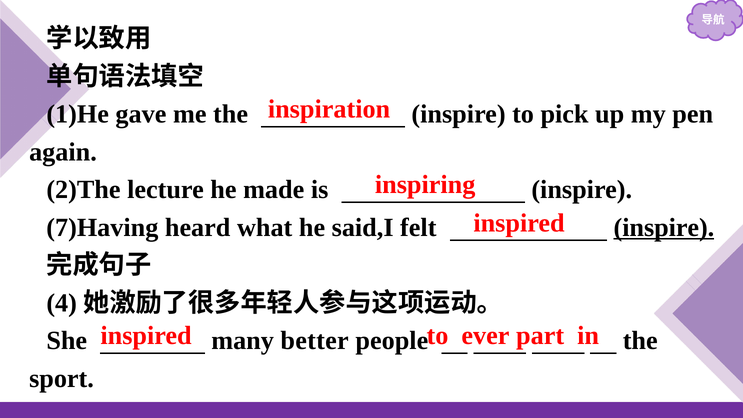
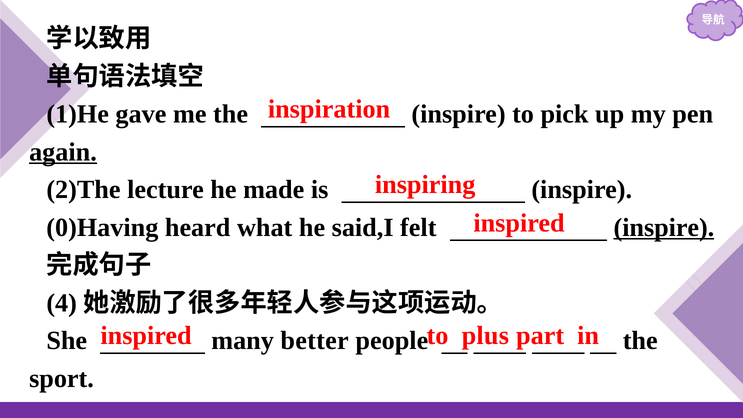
again underline: none -> present
7)Having: 7)Having -> 0)Having
ever: ever -> plus
